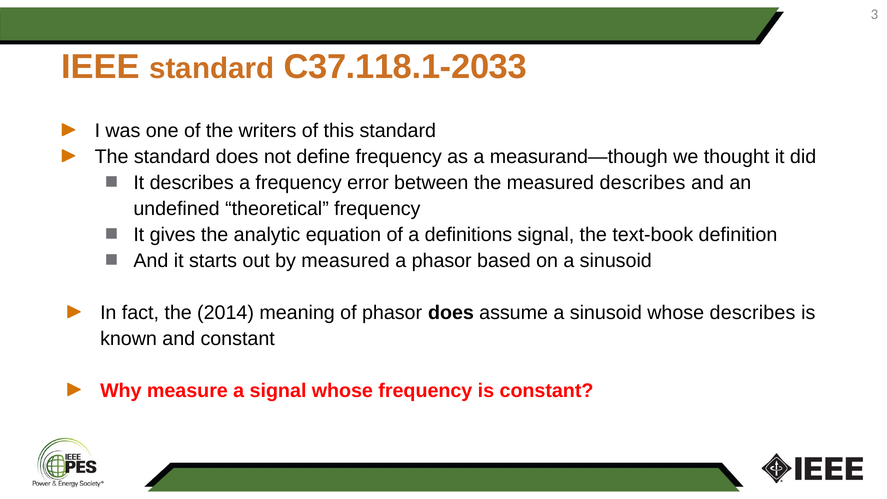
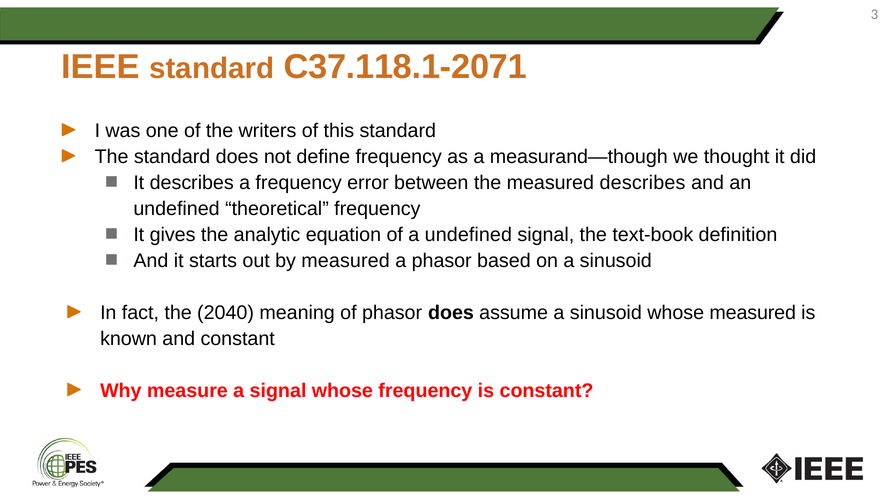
C37.118.1-2033: C37.118.1-2033 -> C37.118.1-2071
a definitions: definitions -> undefined
2014: 2014 -> 2040
whose describes: describes -> measured
